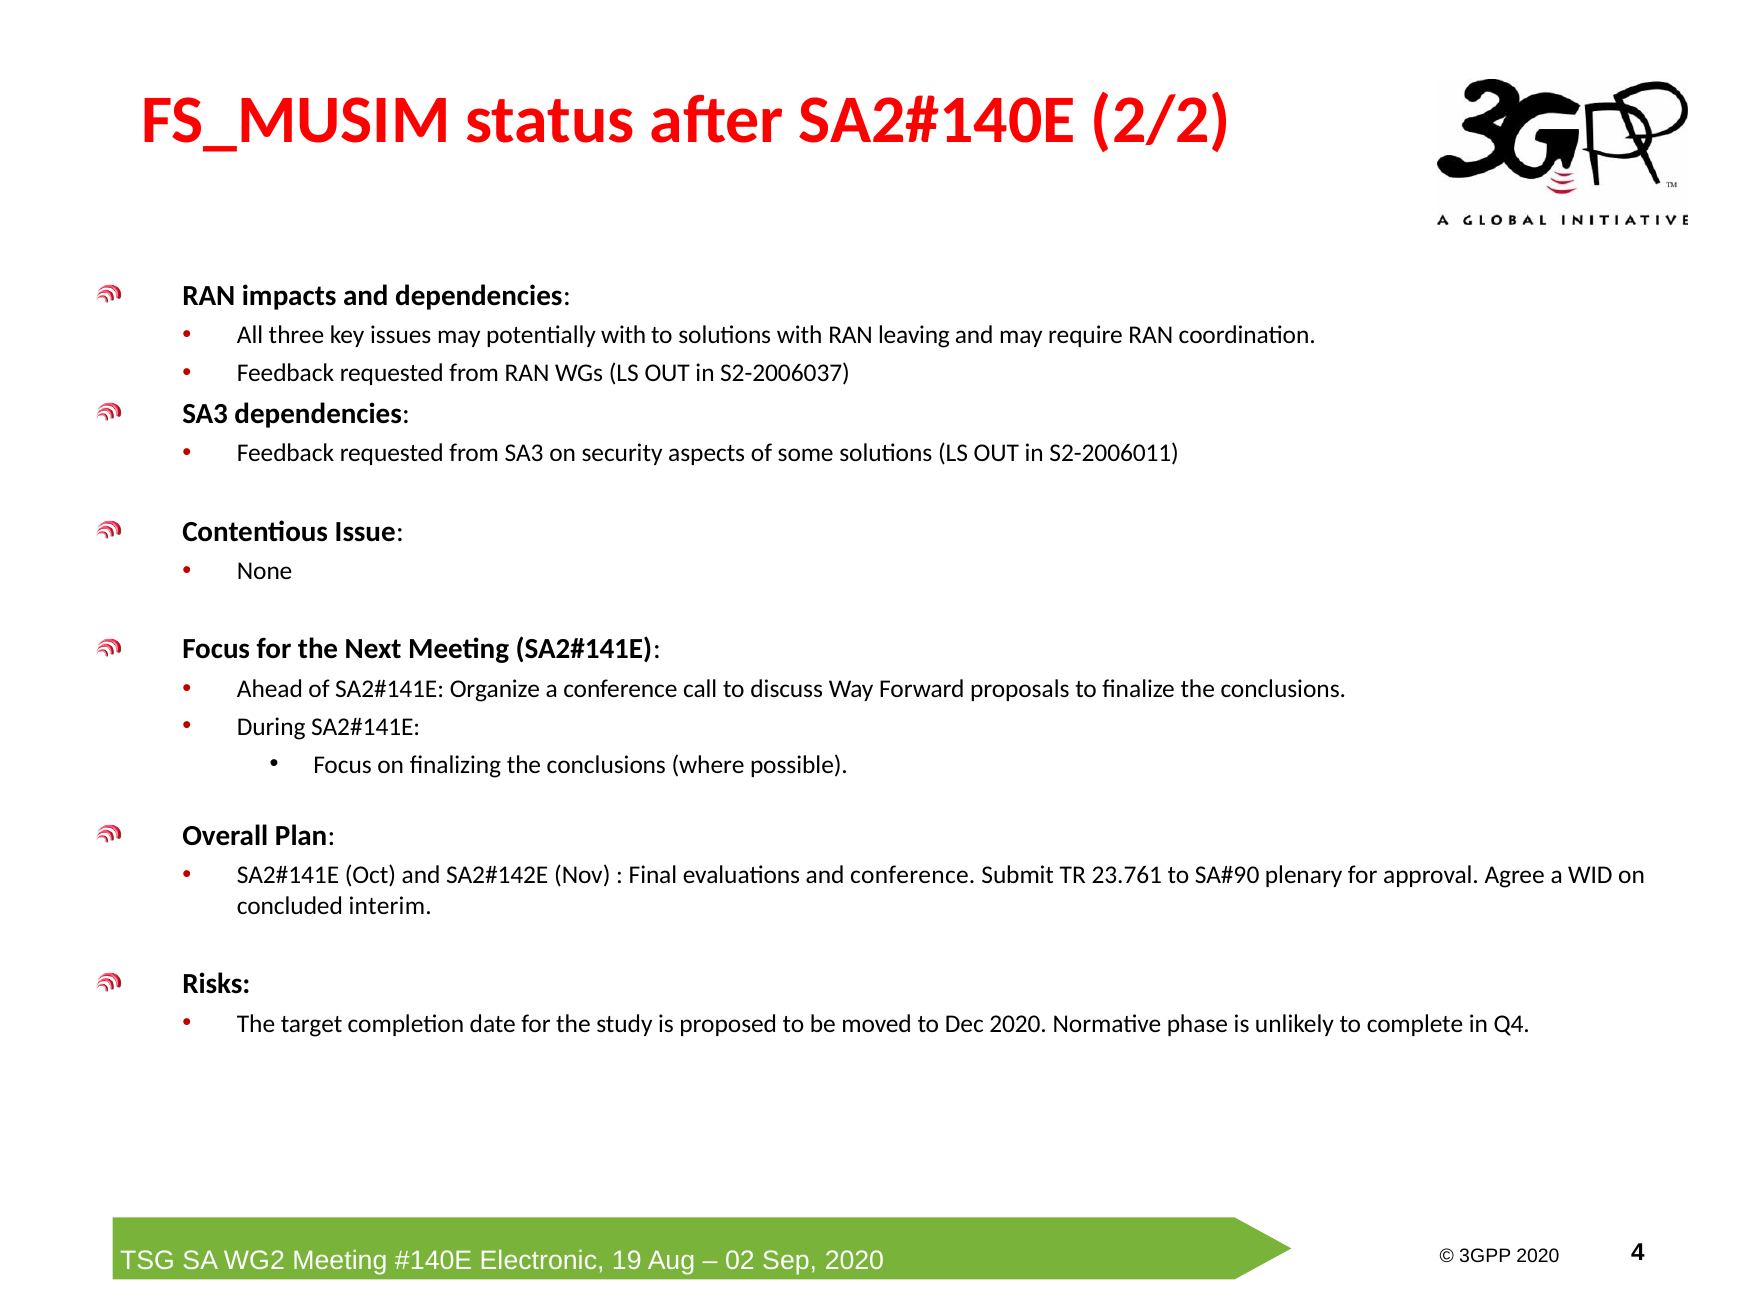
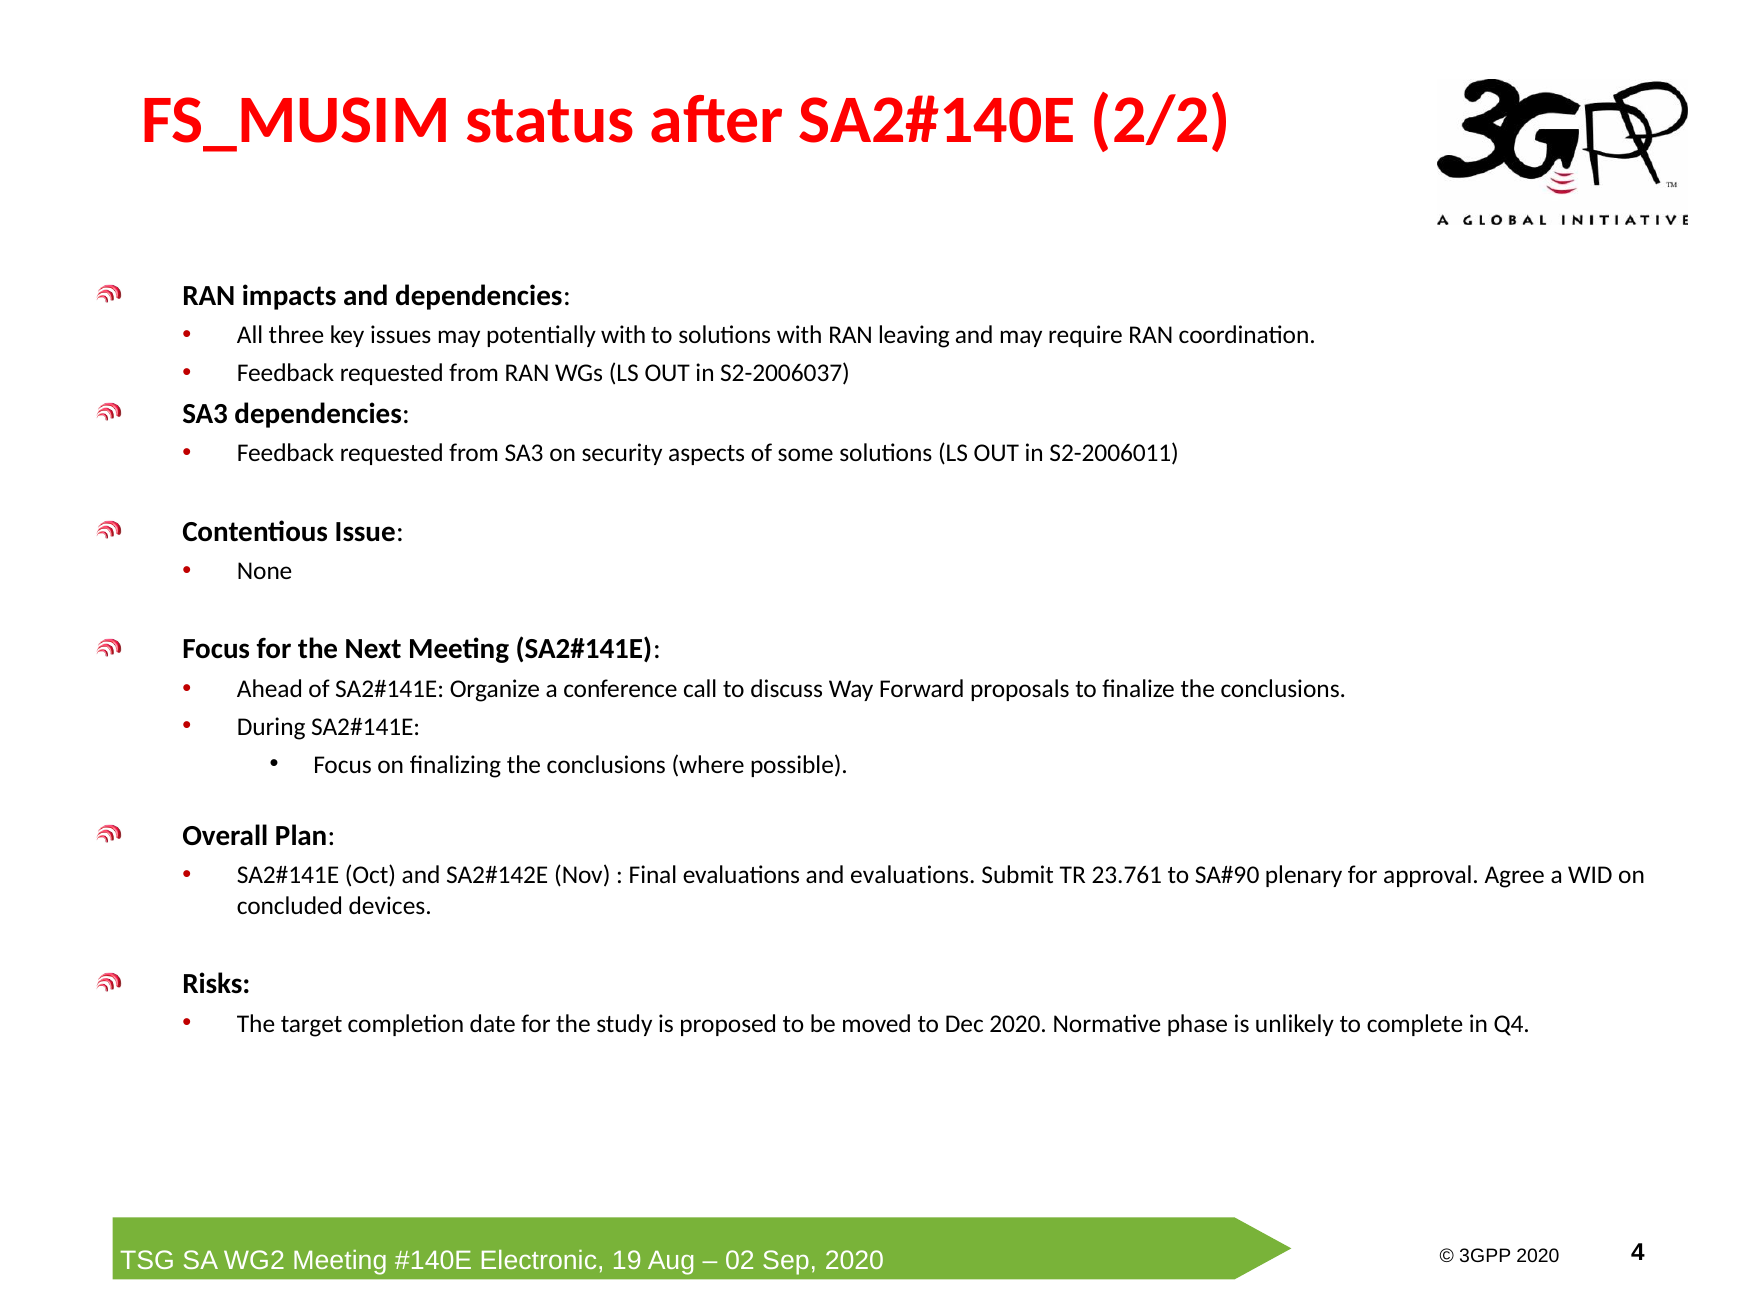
and conference: conference -> evaluations
interim: interim -> devices
